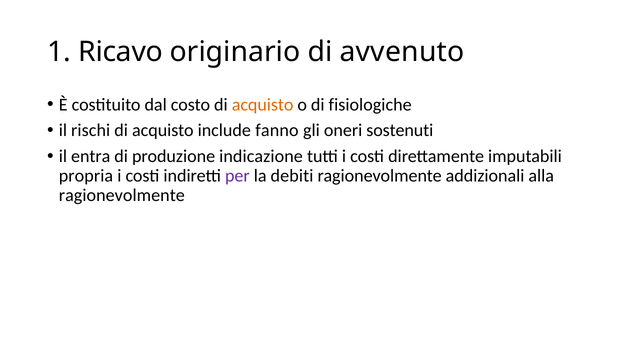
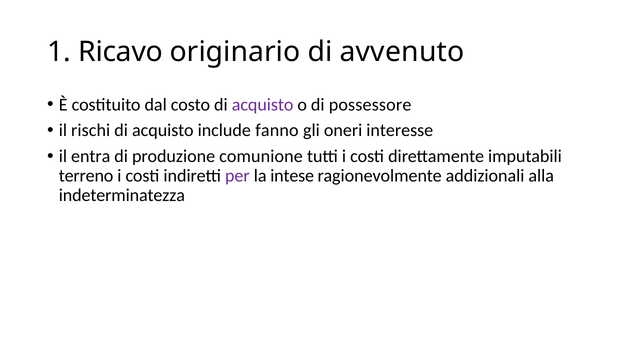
acquisto at (263, 105) colour: orange -> purple
fisiologiche: fisiologiche -> possessore
sostenuti: sostenuti -> interesse
indicazione: indicazione -> comunione
propria: propria -> terreno
debiti: debiti -> intese
ragionevolmente at (122, 196): ragionevolmente -> indeterminatezza
